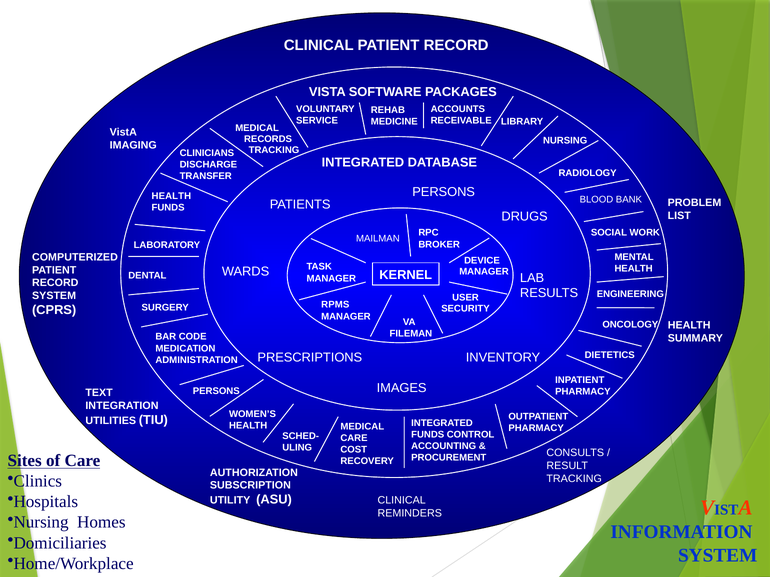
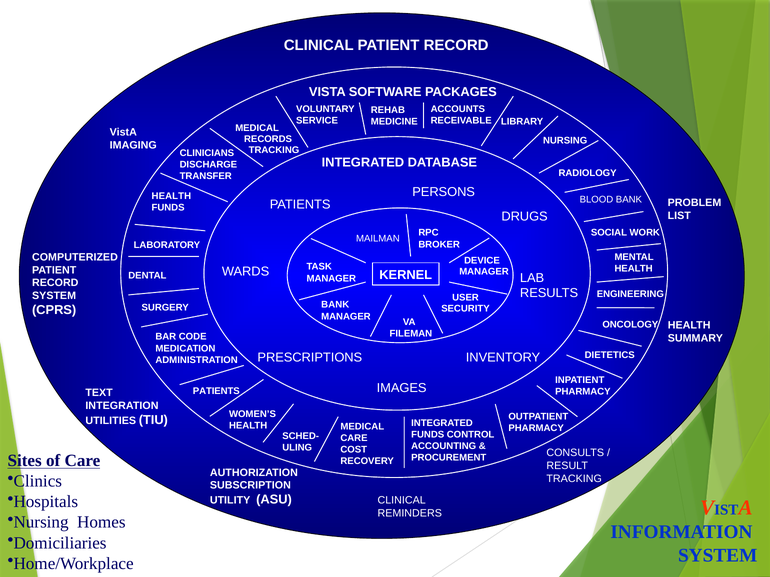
RPMS at (335, 305): RPMS -> BANK
PERSONS at (216, 391): PERSONS -> PATIENTS
